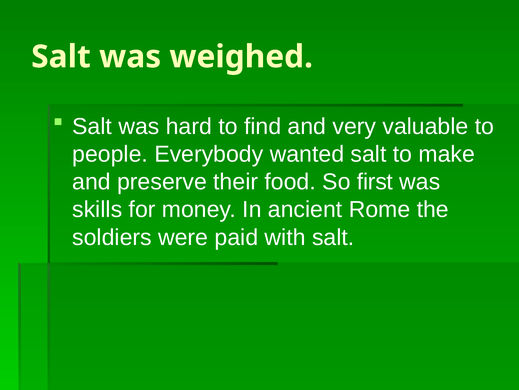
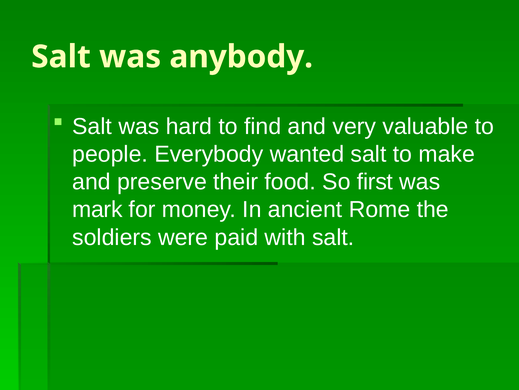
weighed: weighed -> anybody
skills: skills -> mark
